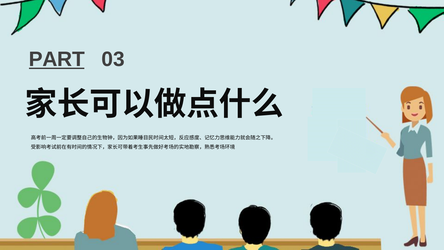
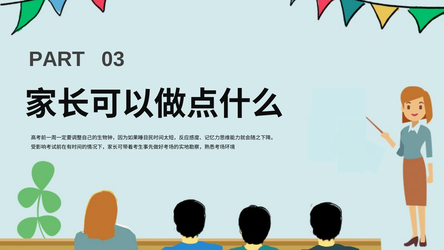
PART underline: present -> none
